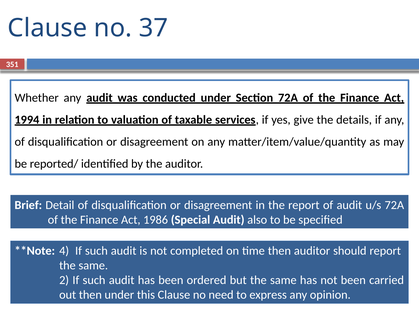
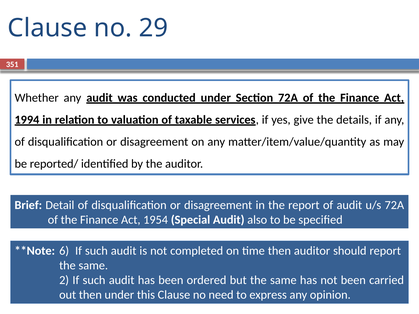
37: 37 -> 29
1986: 1986 -> 1954
4: 4 -> 6
